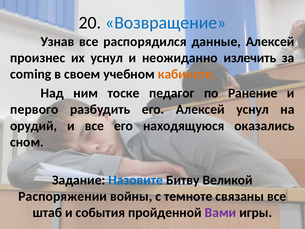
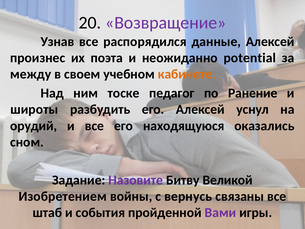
Возвращение colour: blue -> purple
их уснул: уснул -> поэта
излечить: излечить -> potential
coming: coming -> между
первого: первого -> широты
Назовите colour: blue -> purple
Распоряжении: Распоряжении -> Изобретением
темноте: темноте -> вернусь
